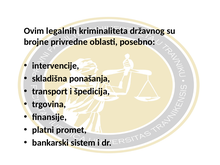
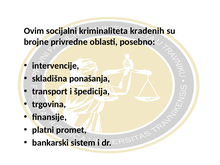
legalnih: legalnih -> socijalni
državnog: državnog -> kradenih
